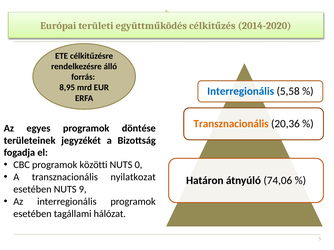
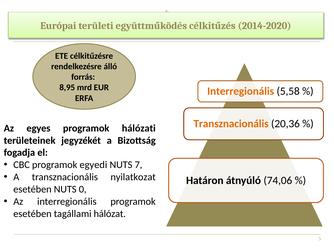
Interregionális at (241, 91) colour: blue -> orange
döntése: döntése -> hálózati
közötti: közötti -> egyedi
0: 0 -> 7
9: 9 -> 0
